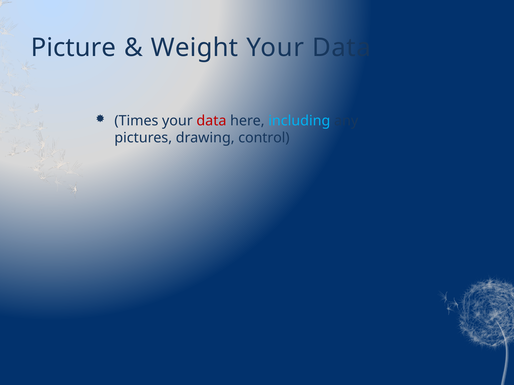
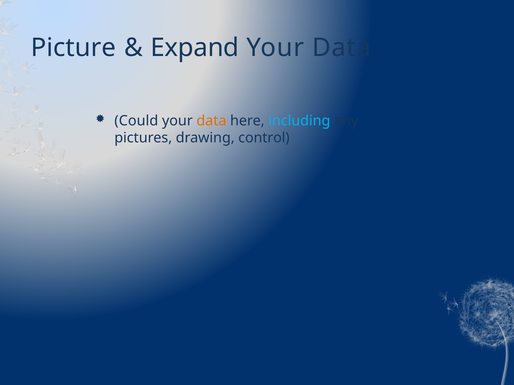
Weight: Weight -> Expand
Times: Times -> Could
data at (211, 121) colour: red -> orange
